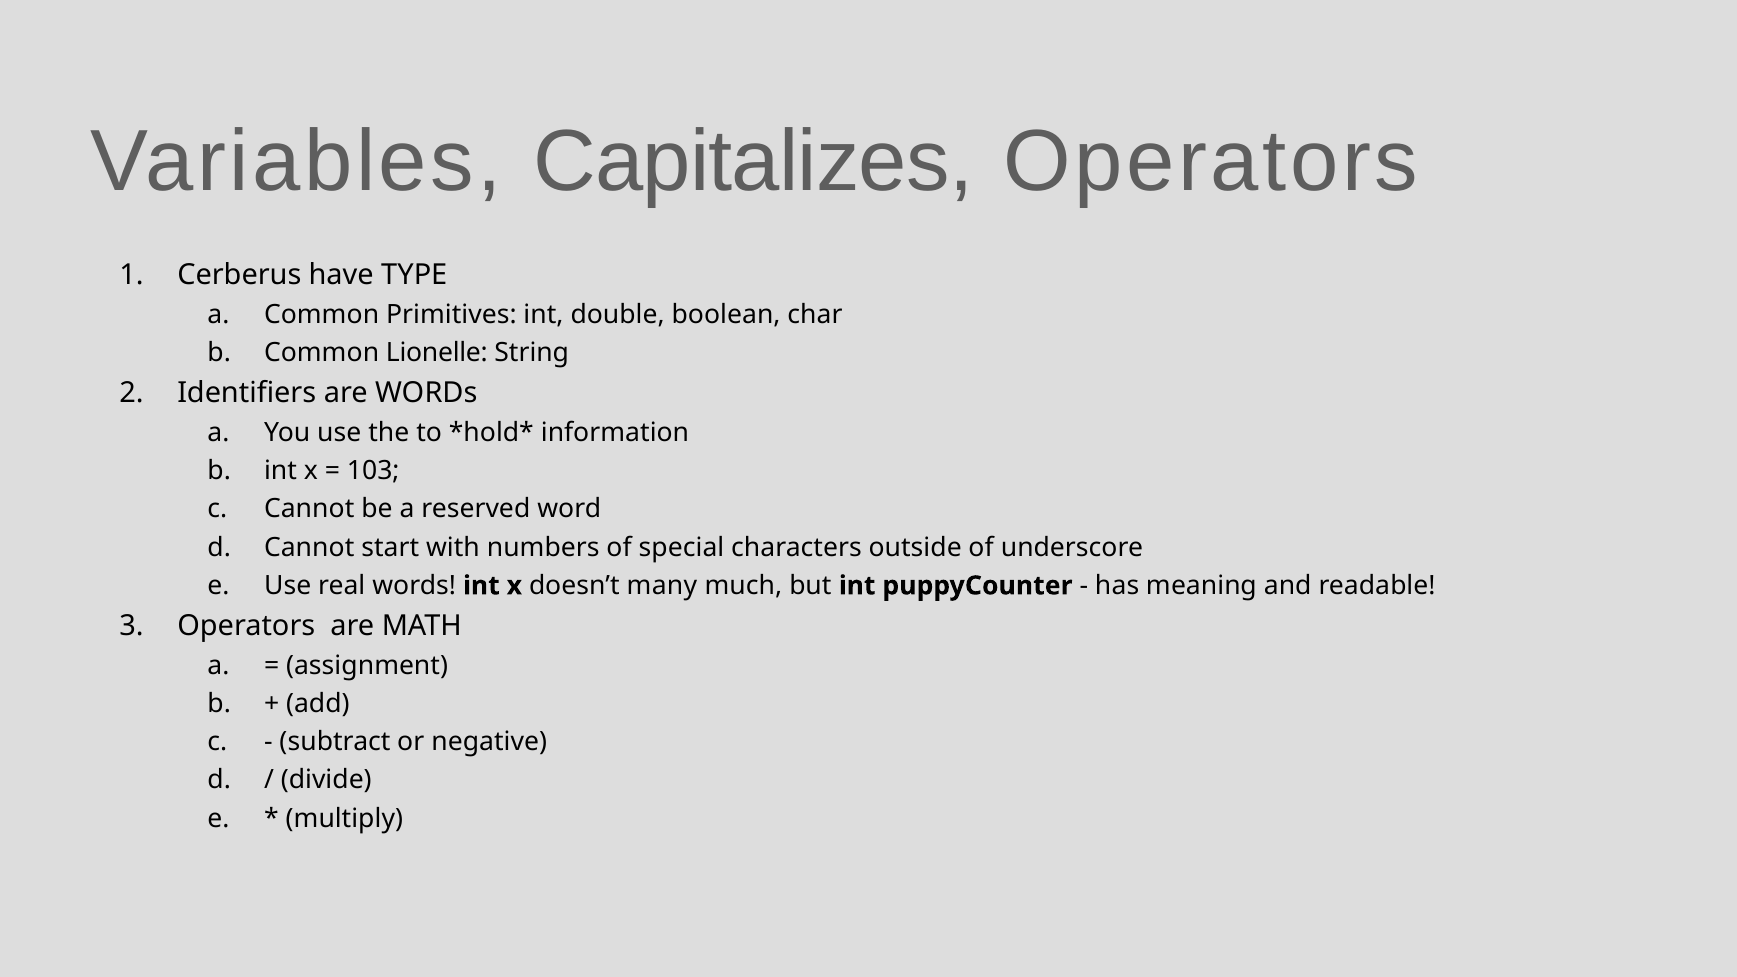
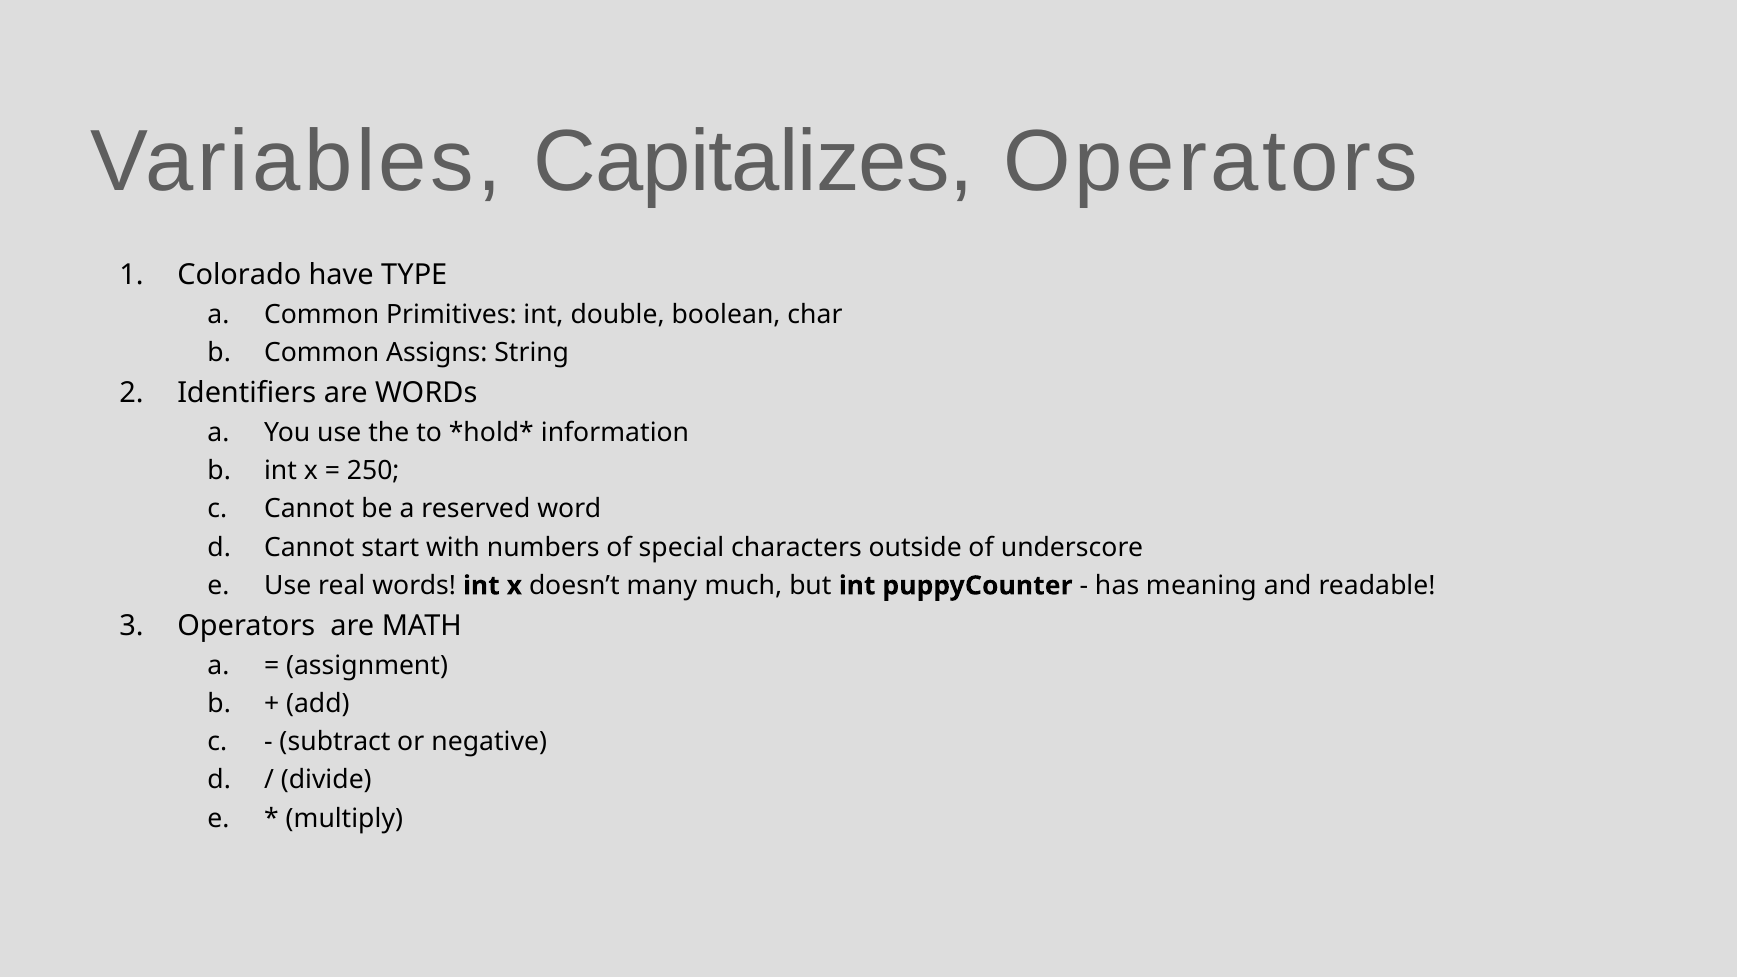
Cerberus: Cerberus -> Colorado
Lionelle: Lionelle -> Assigns
103: 103 -> 250
